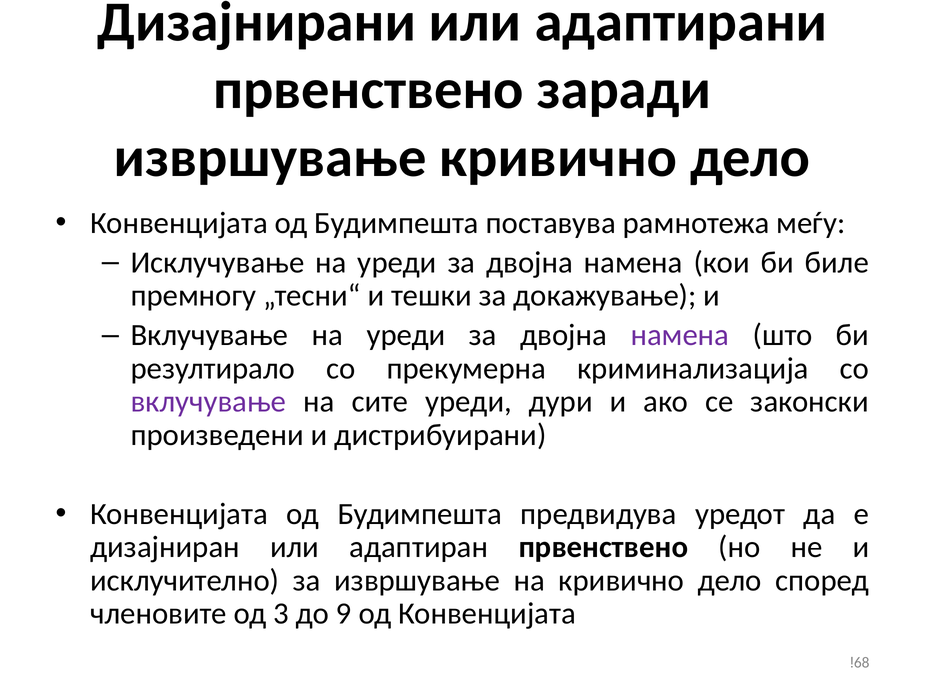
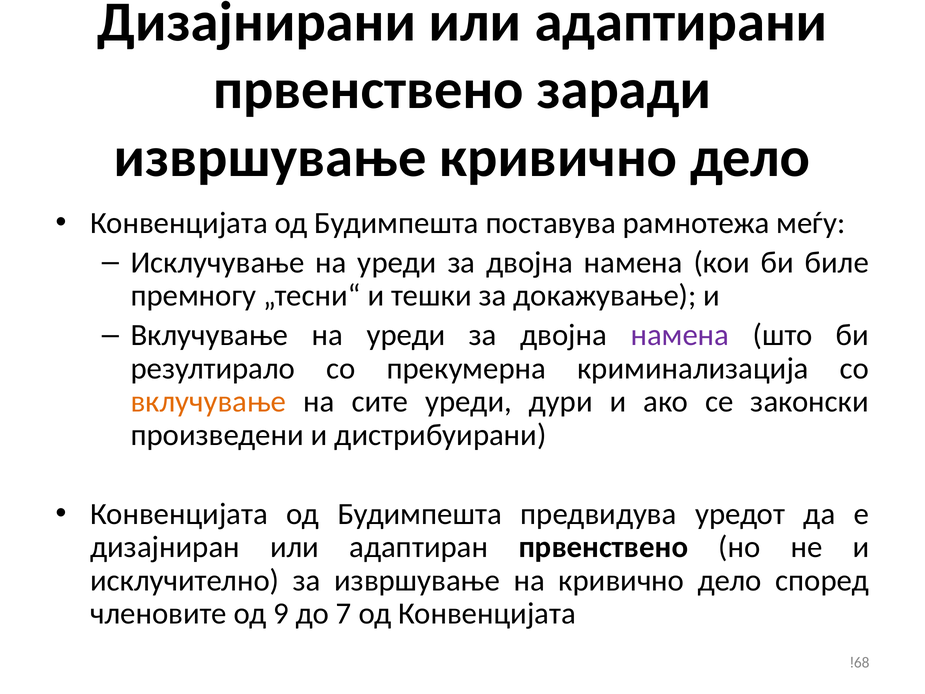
вклучување at (208, 402) colour: purple -> orange
3: 3 -> 9
9: 9 -> 7
